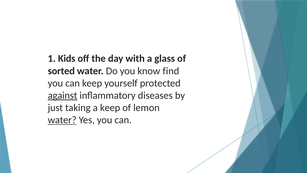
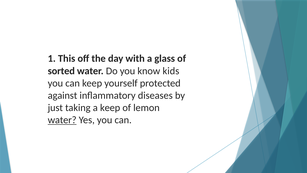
Kids: Kids -> This
find: find -> kids
against underline: present -> none
